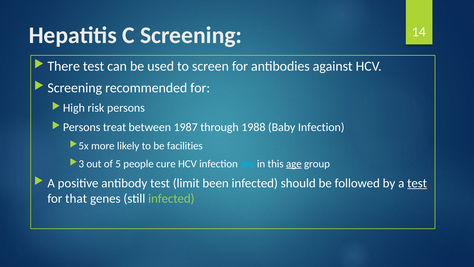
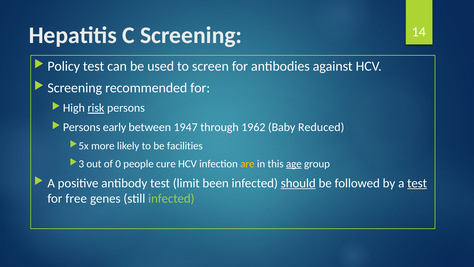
There: There -> Policy
risk underline: none -> present
treat: treat -> early
1987: 1987 -> 1947
1988: 1988 -> 1962
Baby Infection: Infection -> Reduced
5: 5 -> 0
are colour: light blue -> yellow
should underline: none -> present
that: that -> free
